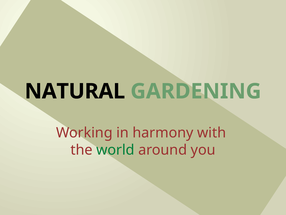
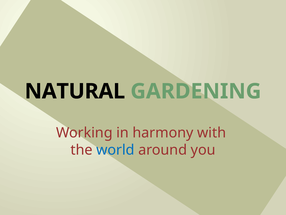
world colour: green -> blue
